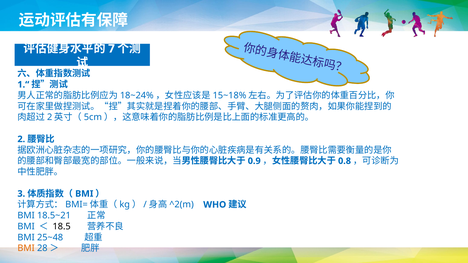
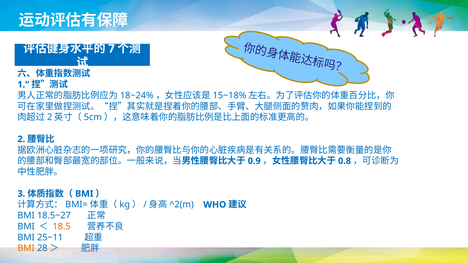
18.5~21: 18.5~21 -> 18.5~27
18.5 colour: black -> orange
25~48: 25~48 -> 25~11
